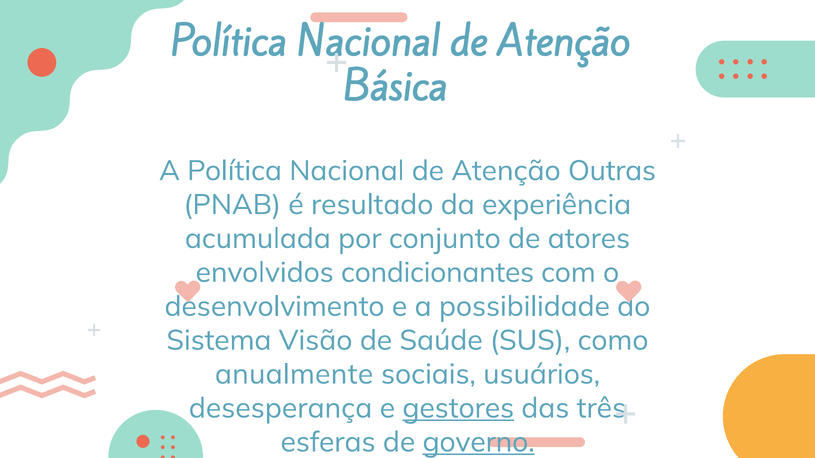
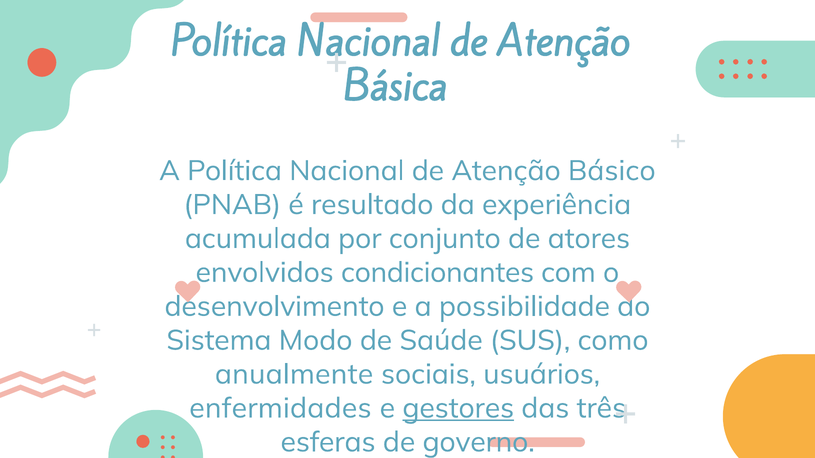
Outras: Outras -> Básico
Visão: Visão -> Modo
desesperança: desesperança -> enfermidades
governo underline: present -> none
